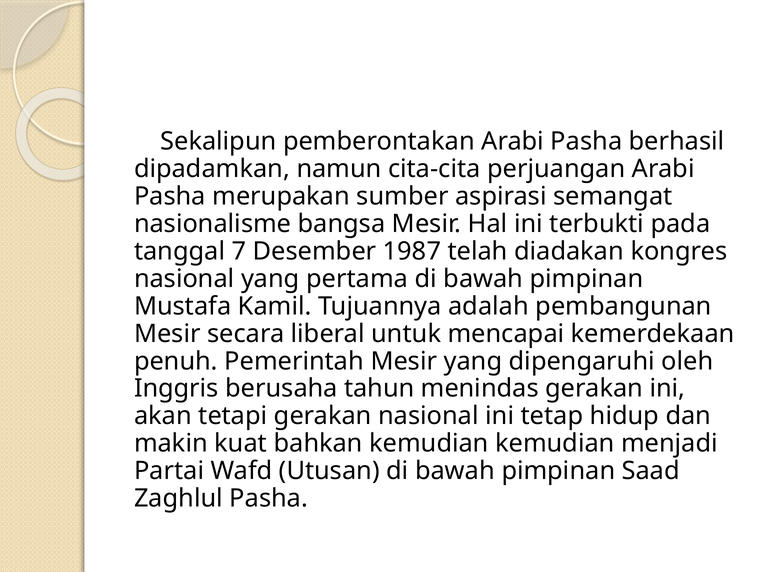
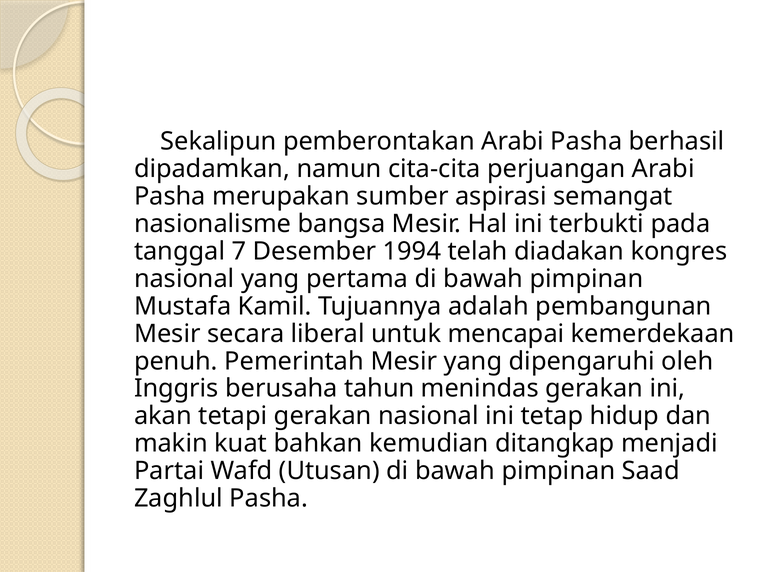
1987: 1987 -> 1994
kemudian kemudian: kemudian -> ditangkap
